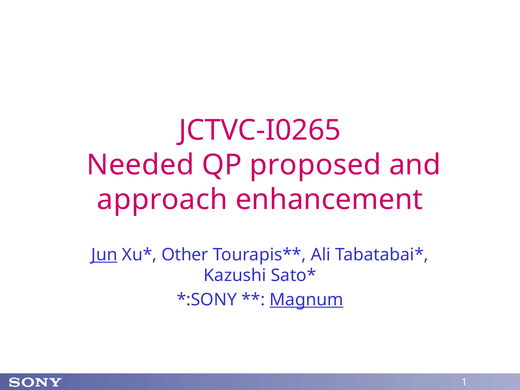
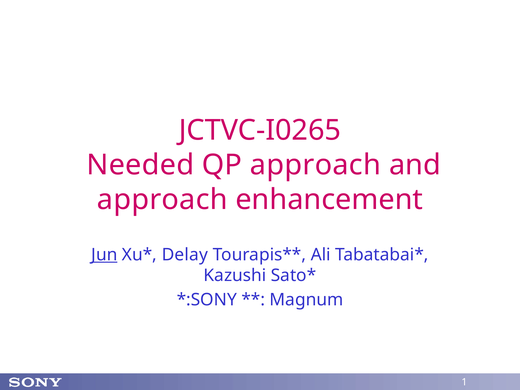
QP proposed: proposed -> approach
Other: Other -> Delay
Magnum underline: present -> none
